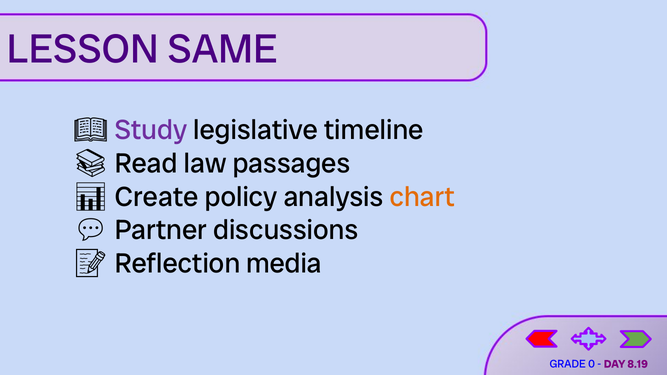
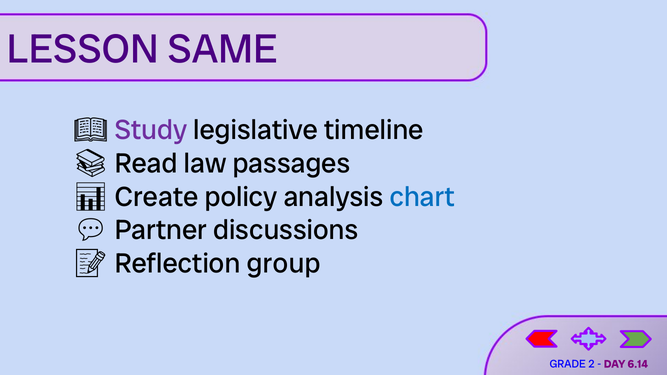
chart colour: orange -> blue
media: media -> group
0: 0 -> 2
8.19: 8.19 -> 6.14
